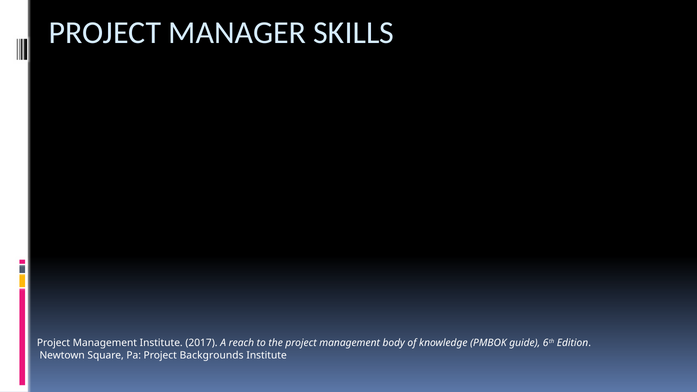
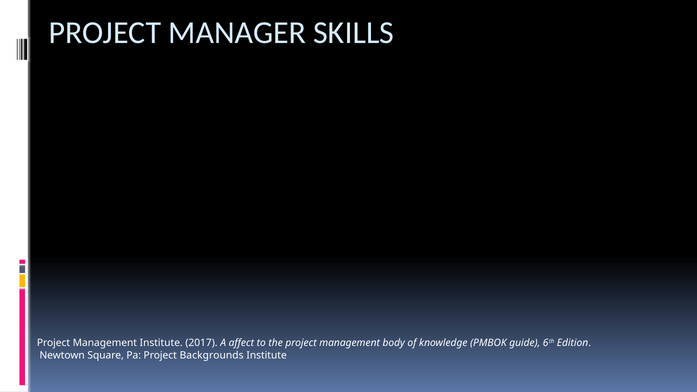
reach: reach -> affect
